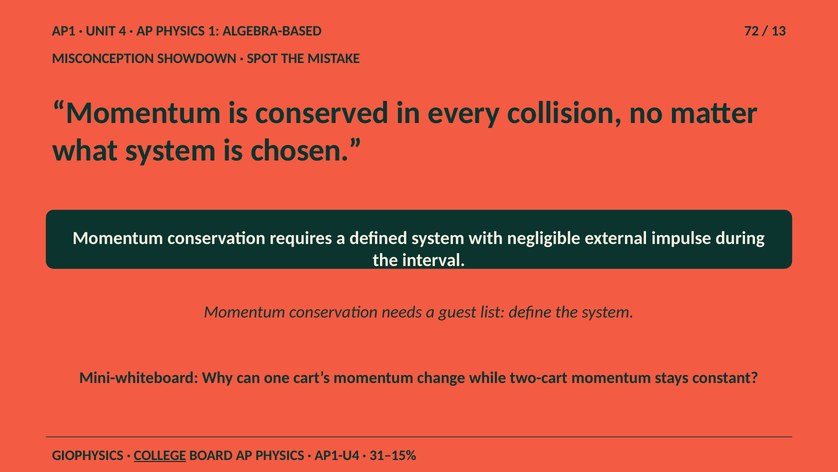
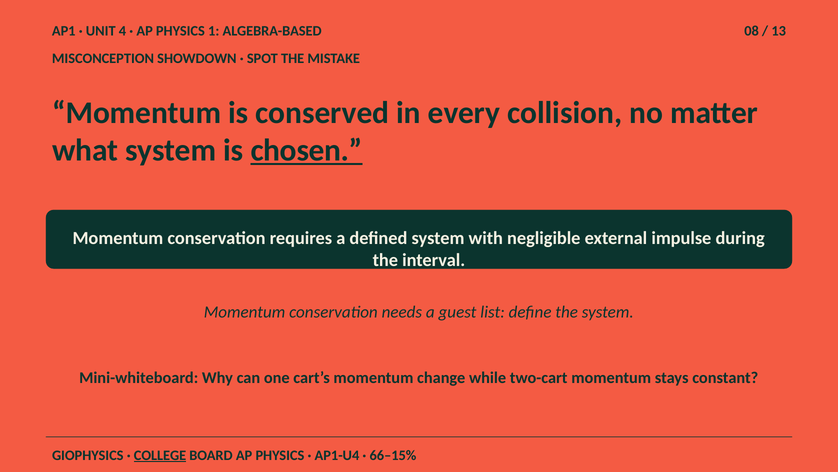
72: 72 -> 08
chosen underline: none -> present
31–15%: 31–15% -> 66–15%
